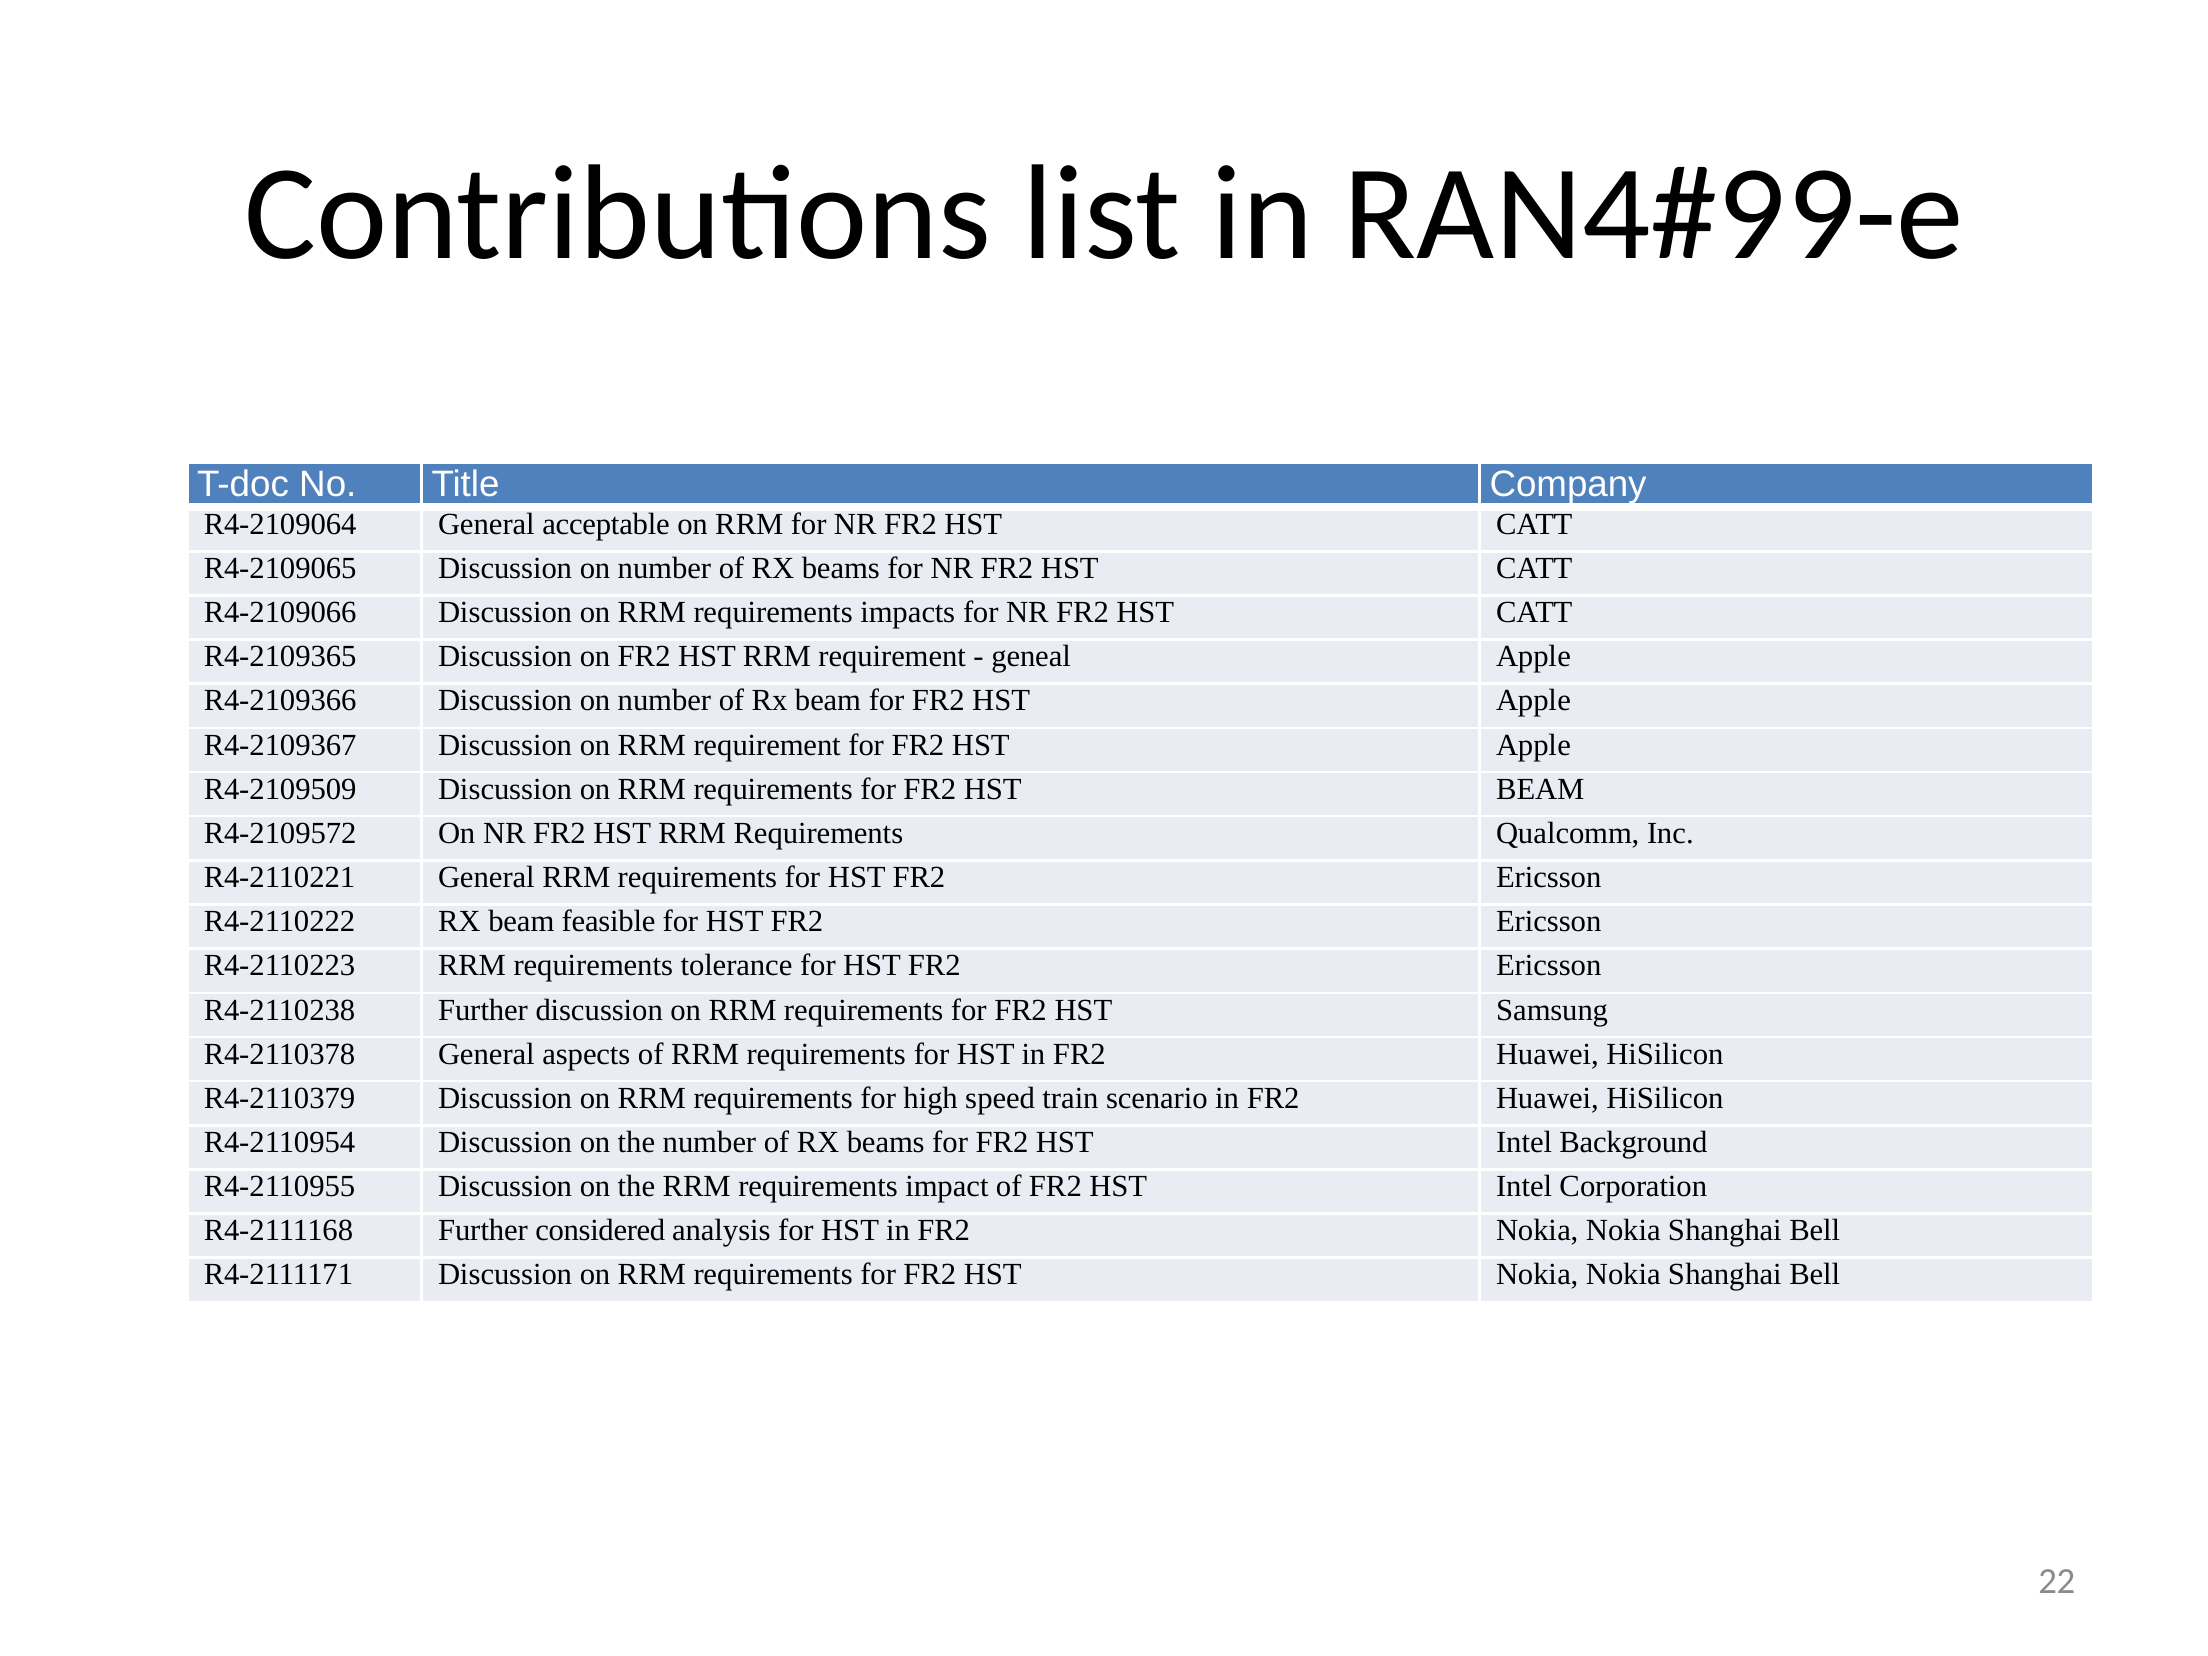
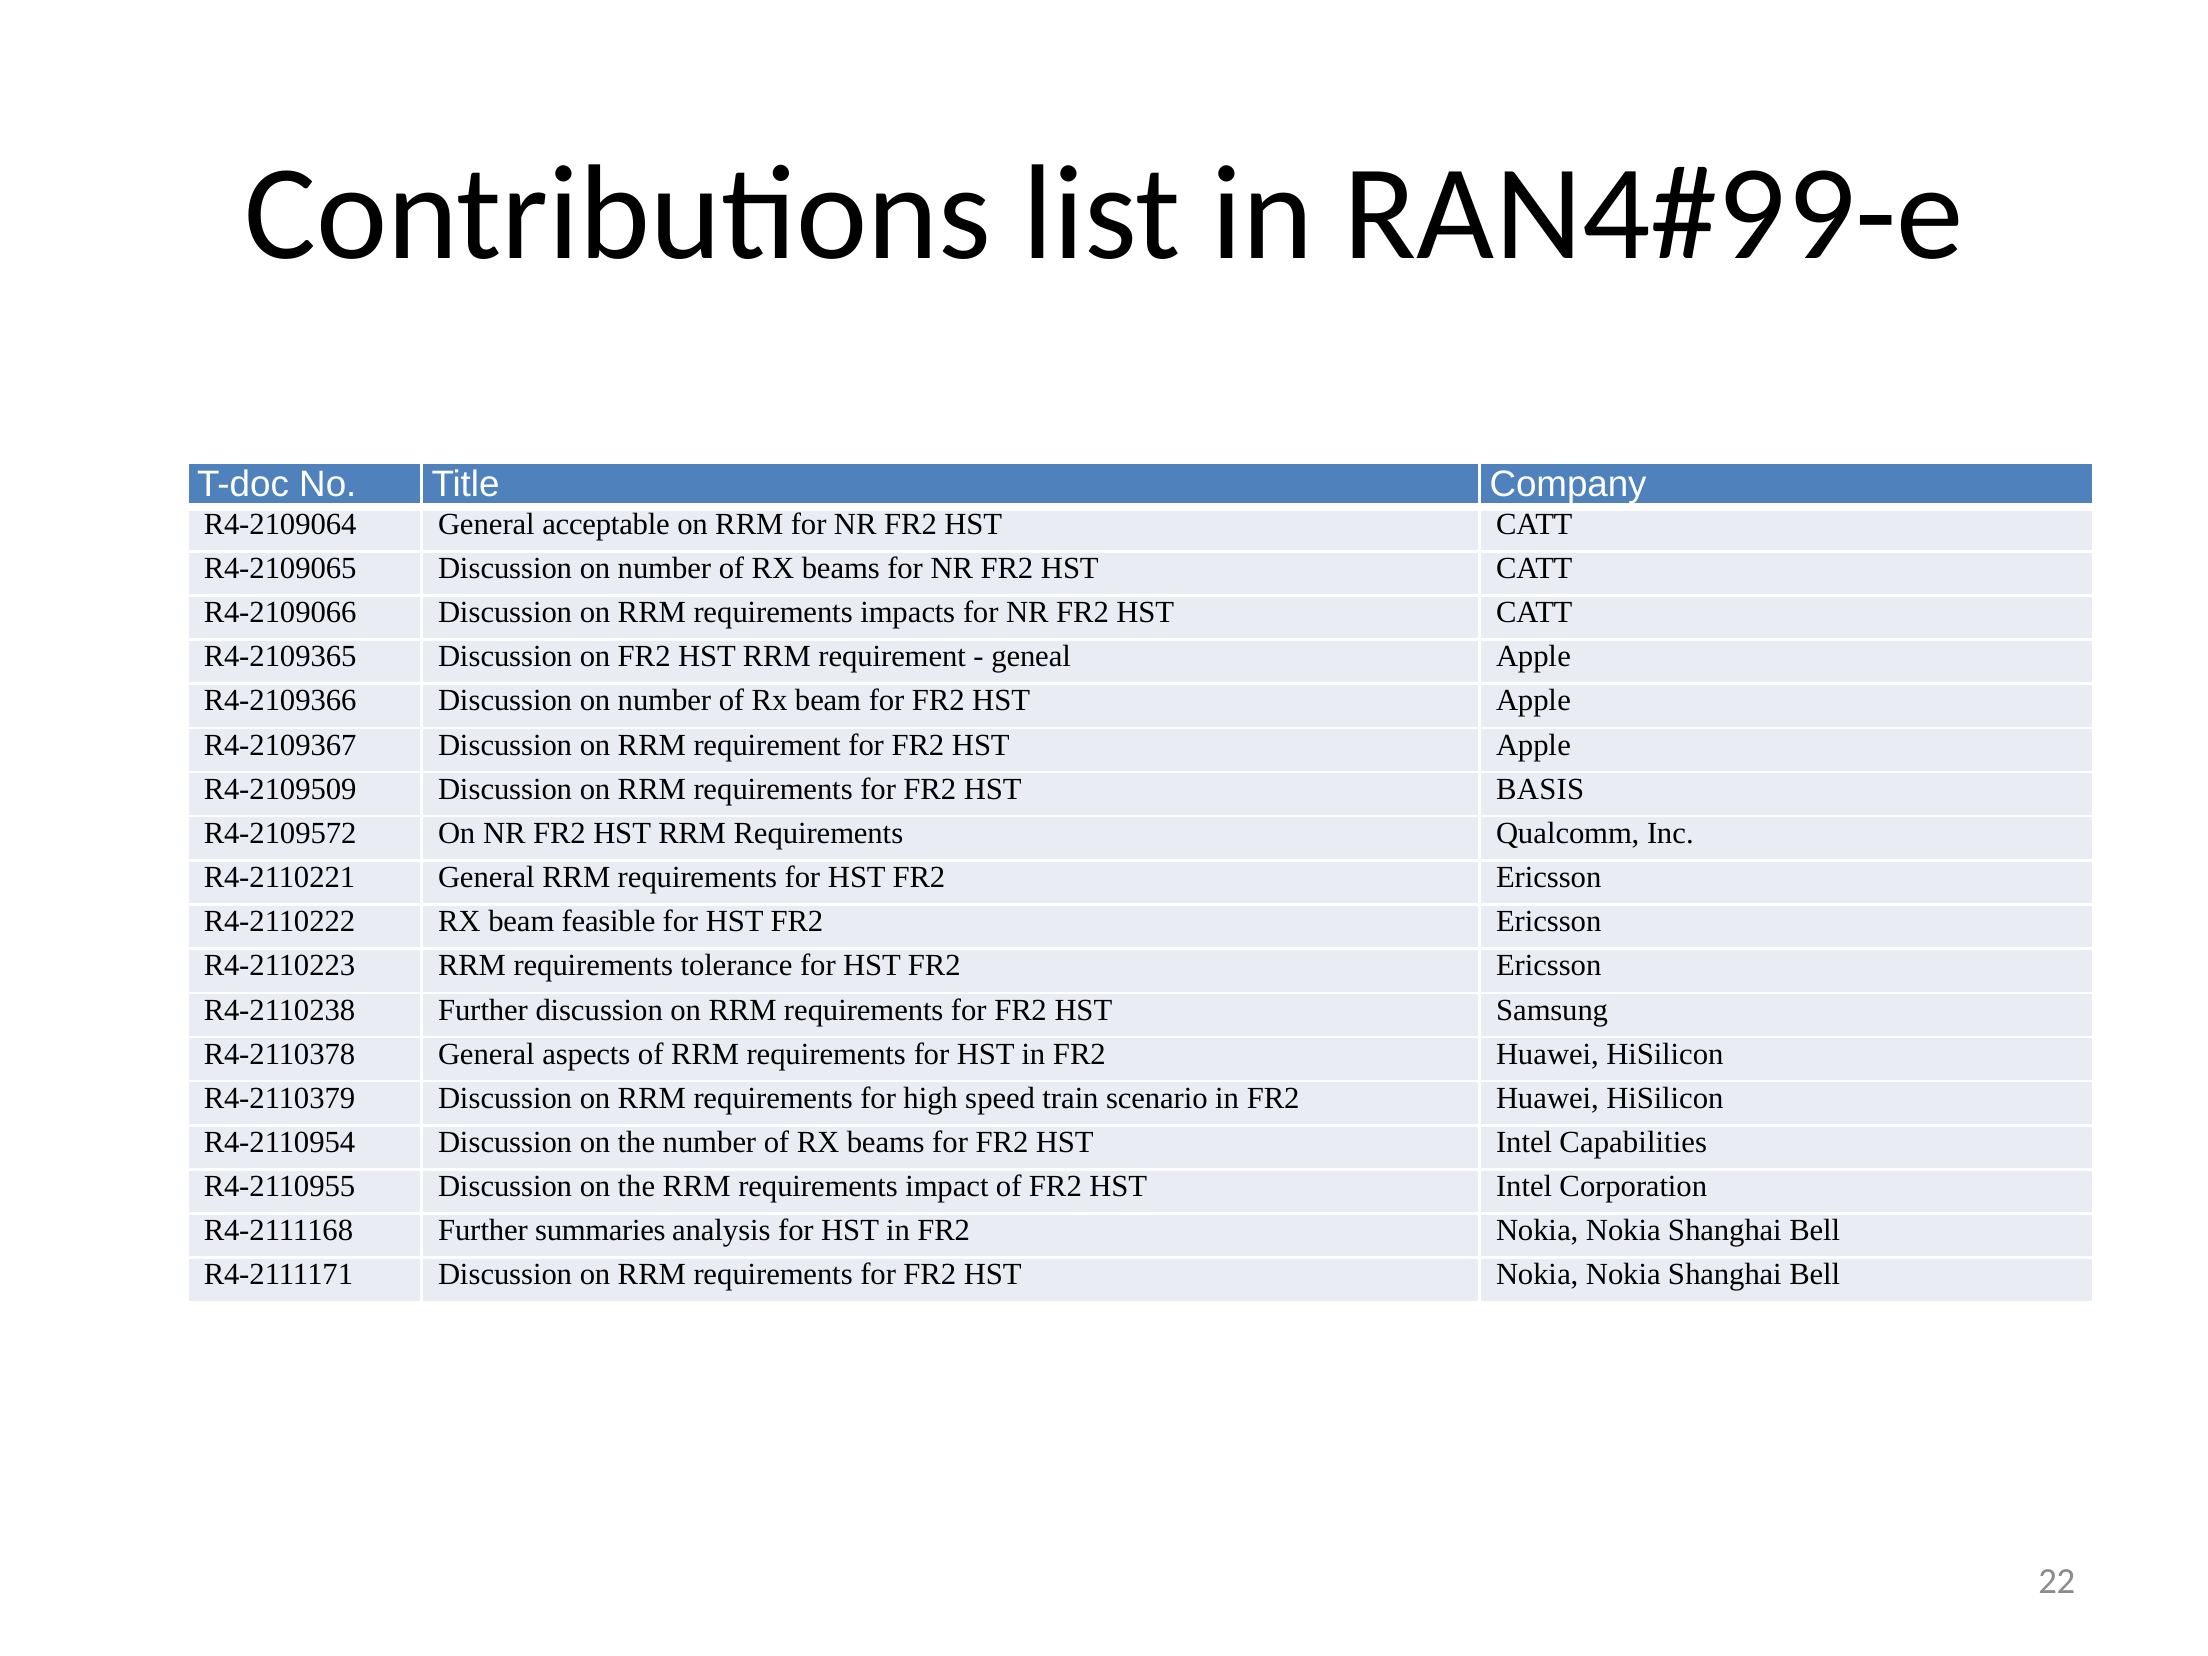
HST BEAM: BEAM -> BASIS
Background: Background -> Capabilities
considered: considered -> summaries
